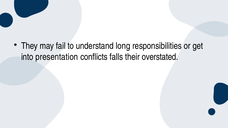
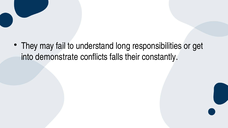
presentation: presentation -> demonstrate
overstated: overstated -> constantly
